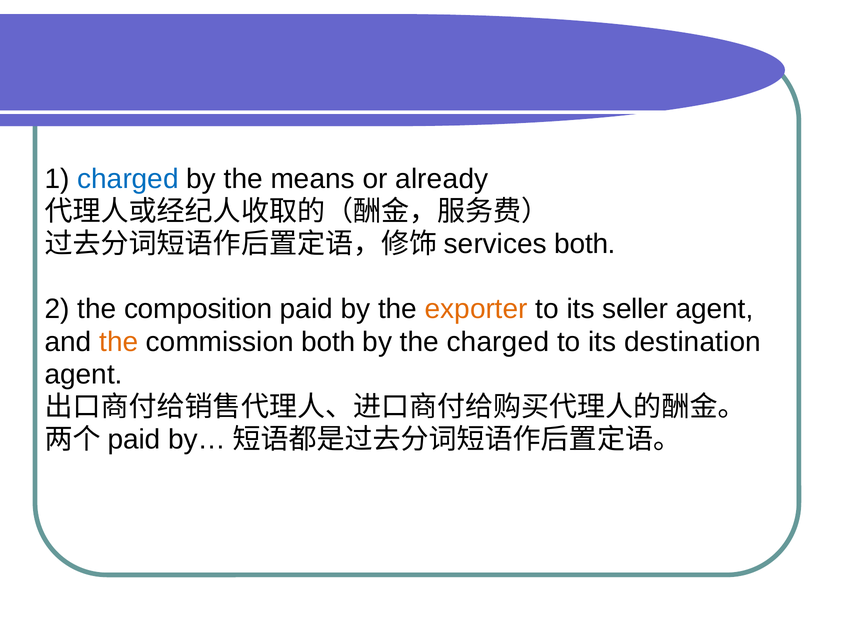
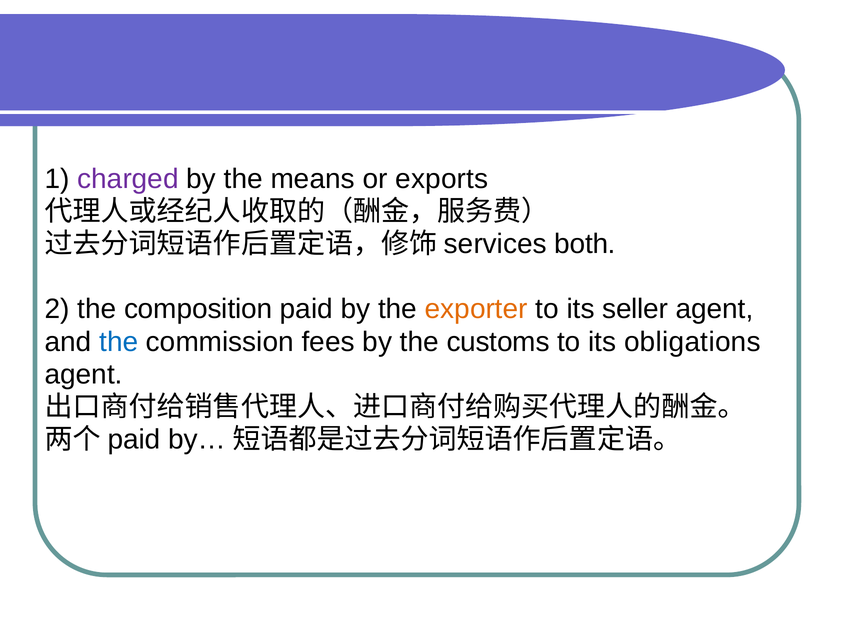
charged at (128, 179) colour: blue -> purple
already: already -> exports
the at (119, 342) colour: orange -> blue
commission both: both -> fees
the charged: charged -> customs
destination: destination -> obligations
